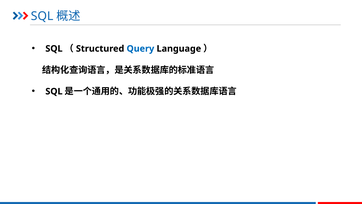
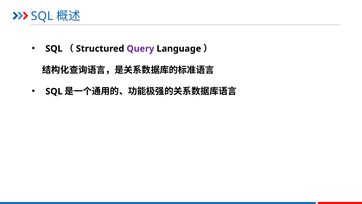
Query colour: blue -> purple
